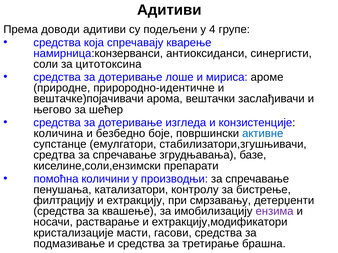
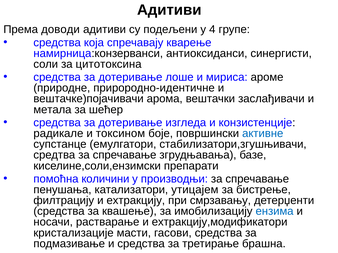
његово: његово -> метала
количина: количина -> радикале
безбедно: безбедно -> токсином
контролу: контролу -> утицајем
ензима colour: purple -> blue
